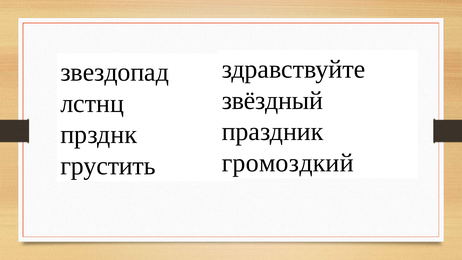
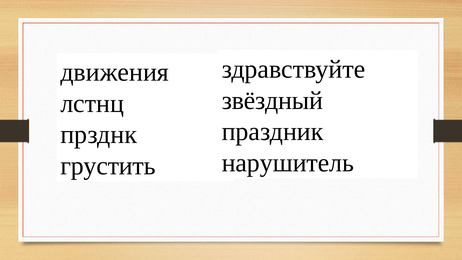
звездопад: звездопад -> движения
громоздкий: громоздкий -> нарушитель
